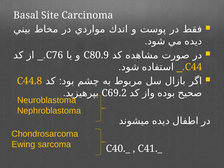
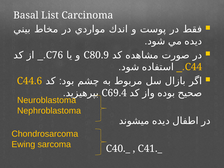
Site: Site -> List
C44.8: C44.8 -> C44.6
C69.2: C69.2 -> C69.4
